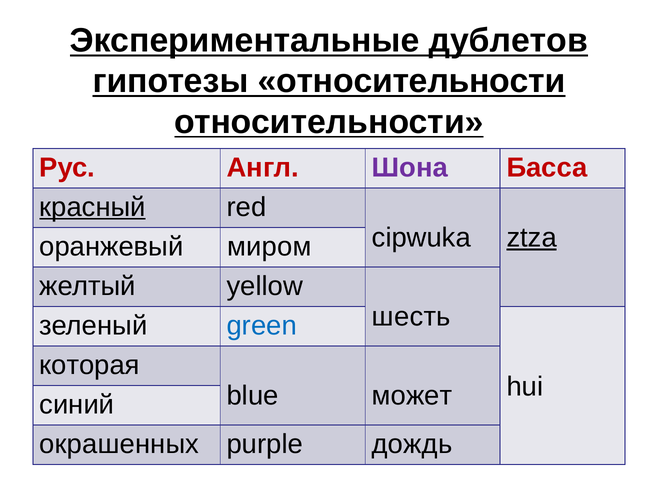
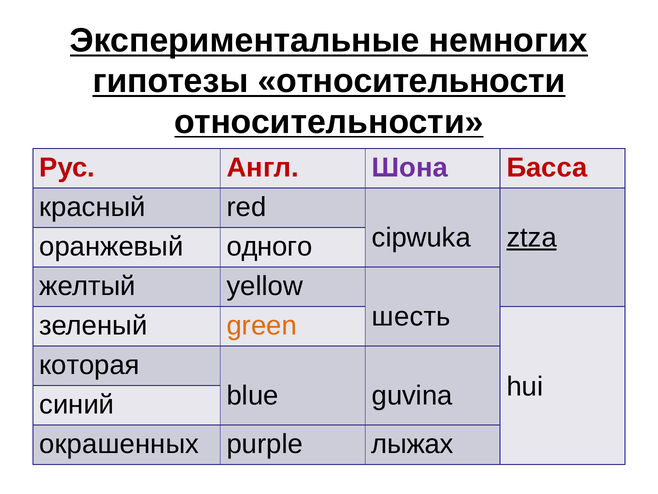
дублетов: дублетов -> немногих
красный underline: present -> none
миром: миром -> одного
green colour: blue -> orange
может: может -> guvina
дождь: дождь -> лыжах
